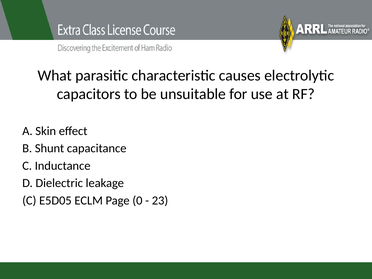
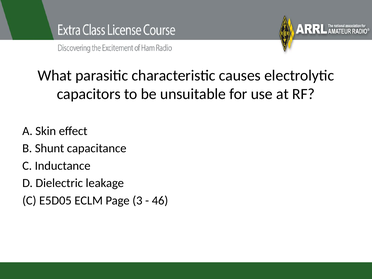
0: 0 -> 3
23: 23 -> 46
